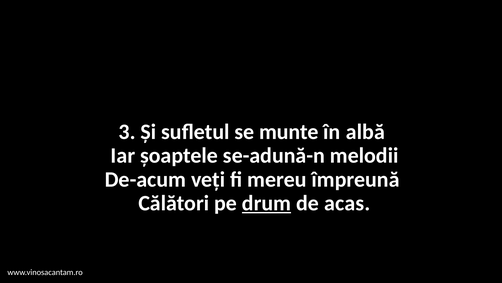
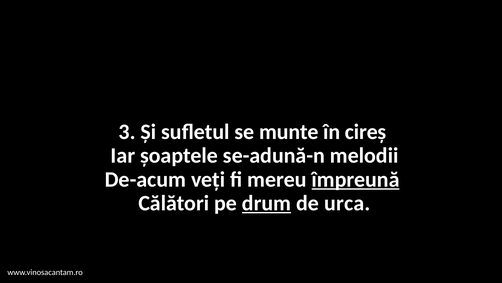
albă: albă -> cireș
împreună underline: none -> present
acas: acas -> urca
